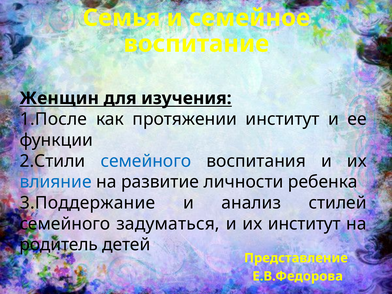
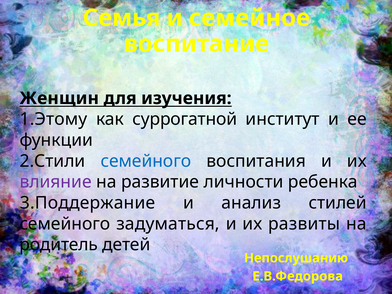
1.После: 1.После -> 1.Этому
протяжении: протяжении -> суррогатной
влияние colour: blue -> purple
их институт: институт -> развиты
Представление: Представление -> Непослушанию
